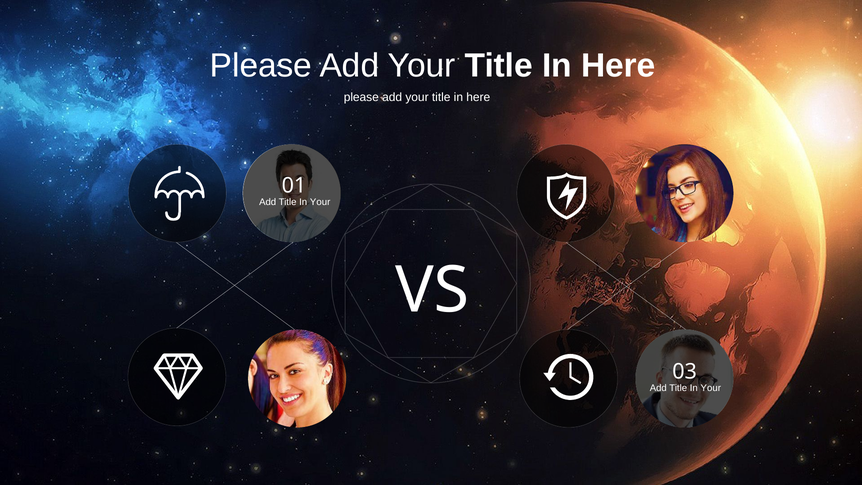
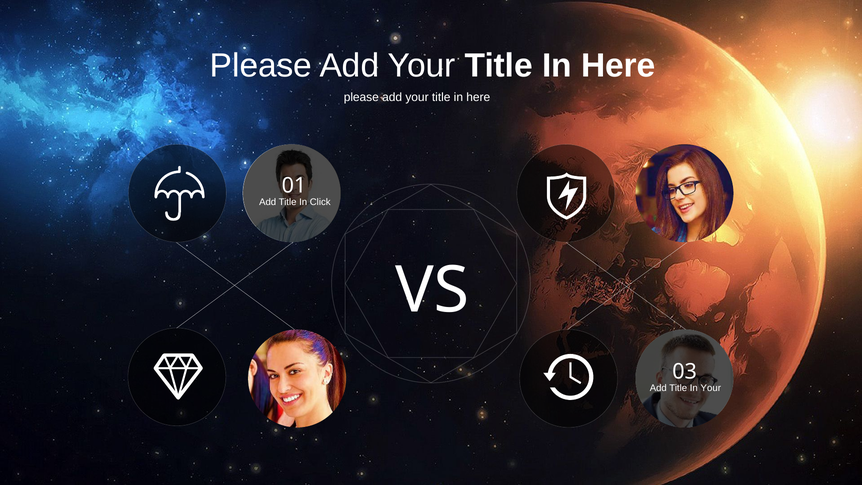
Your at (320, 202): Your -> Click
